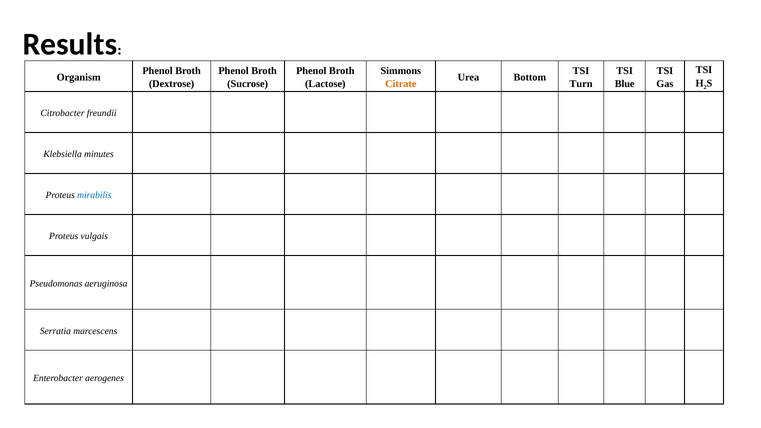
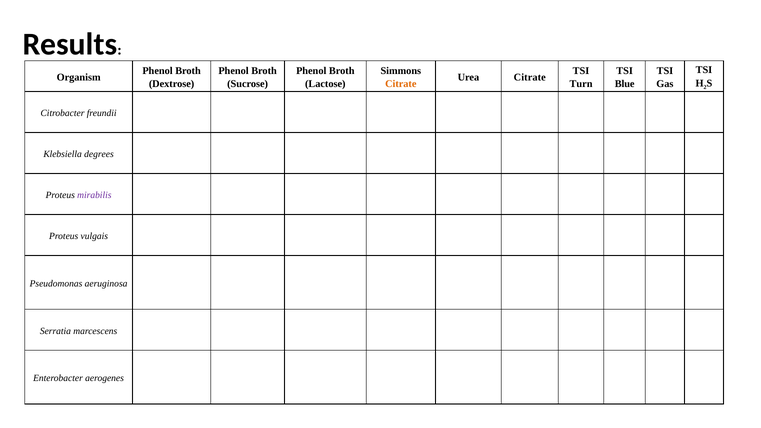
Urea Bottom: Bottom -> Citrate
minutes: minutes -> degrees
mirabilis colour: blue -> purple
